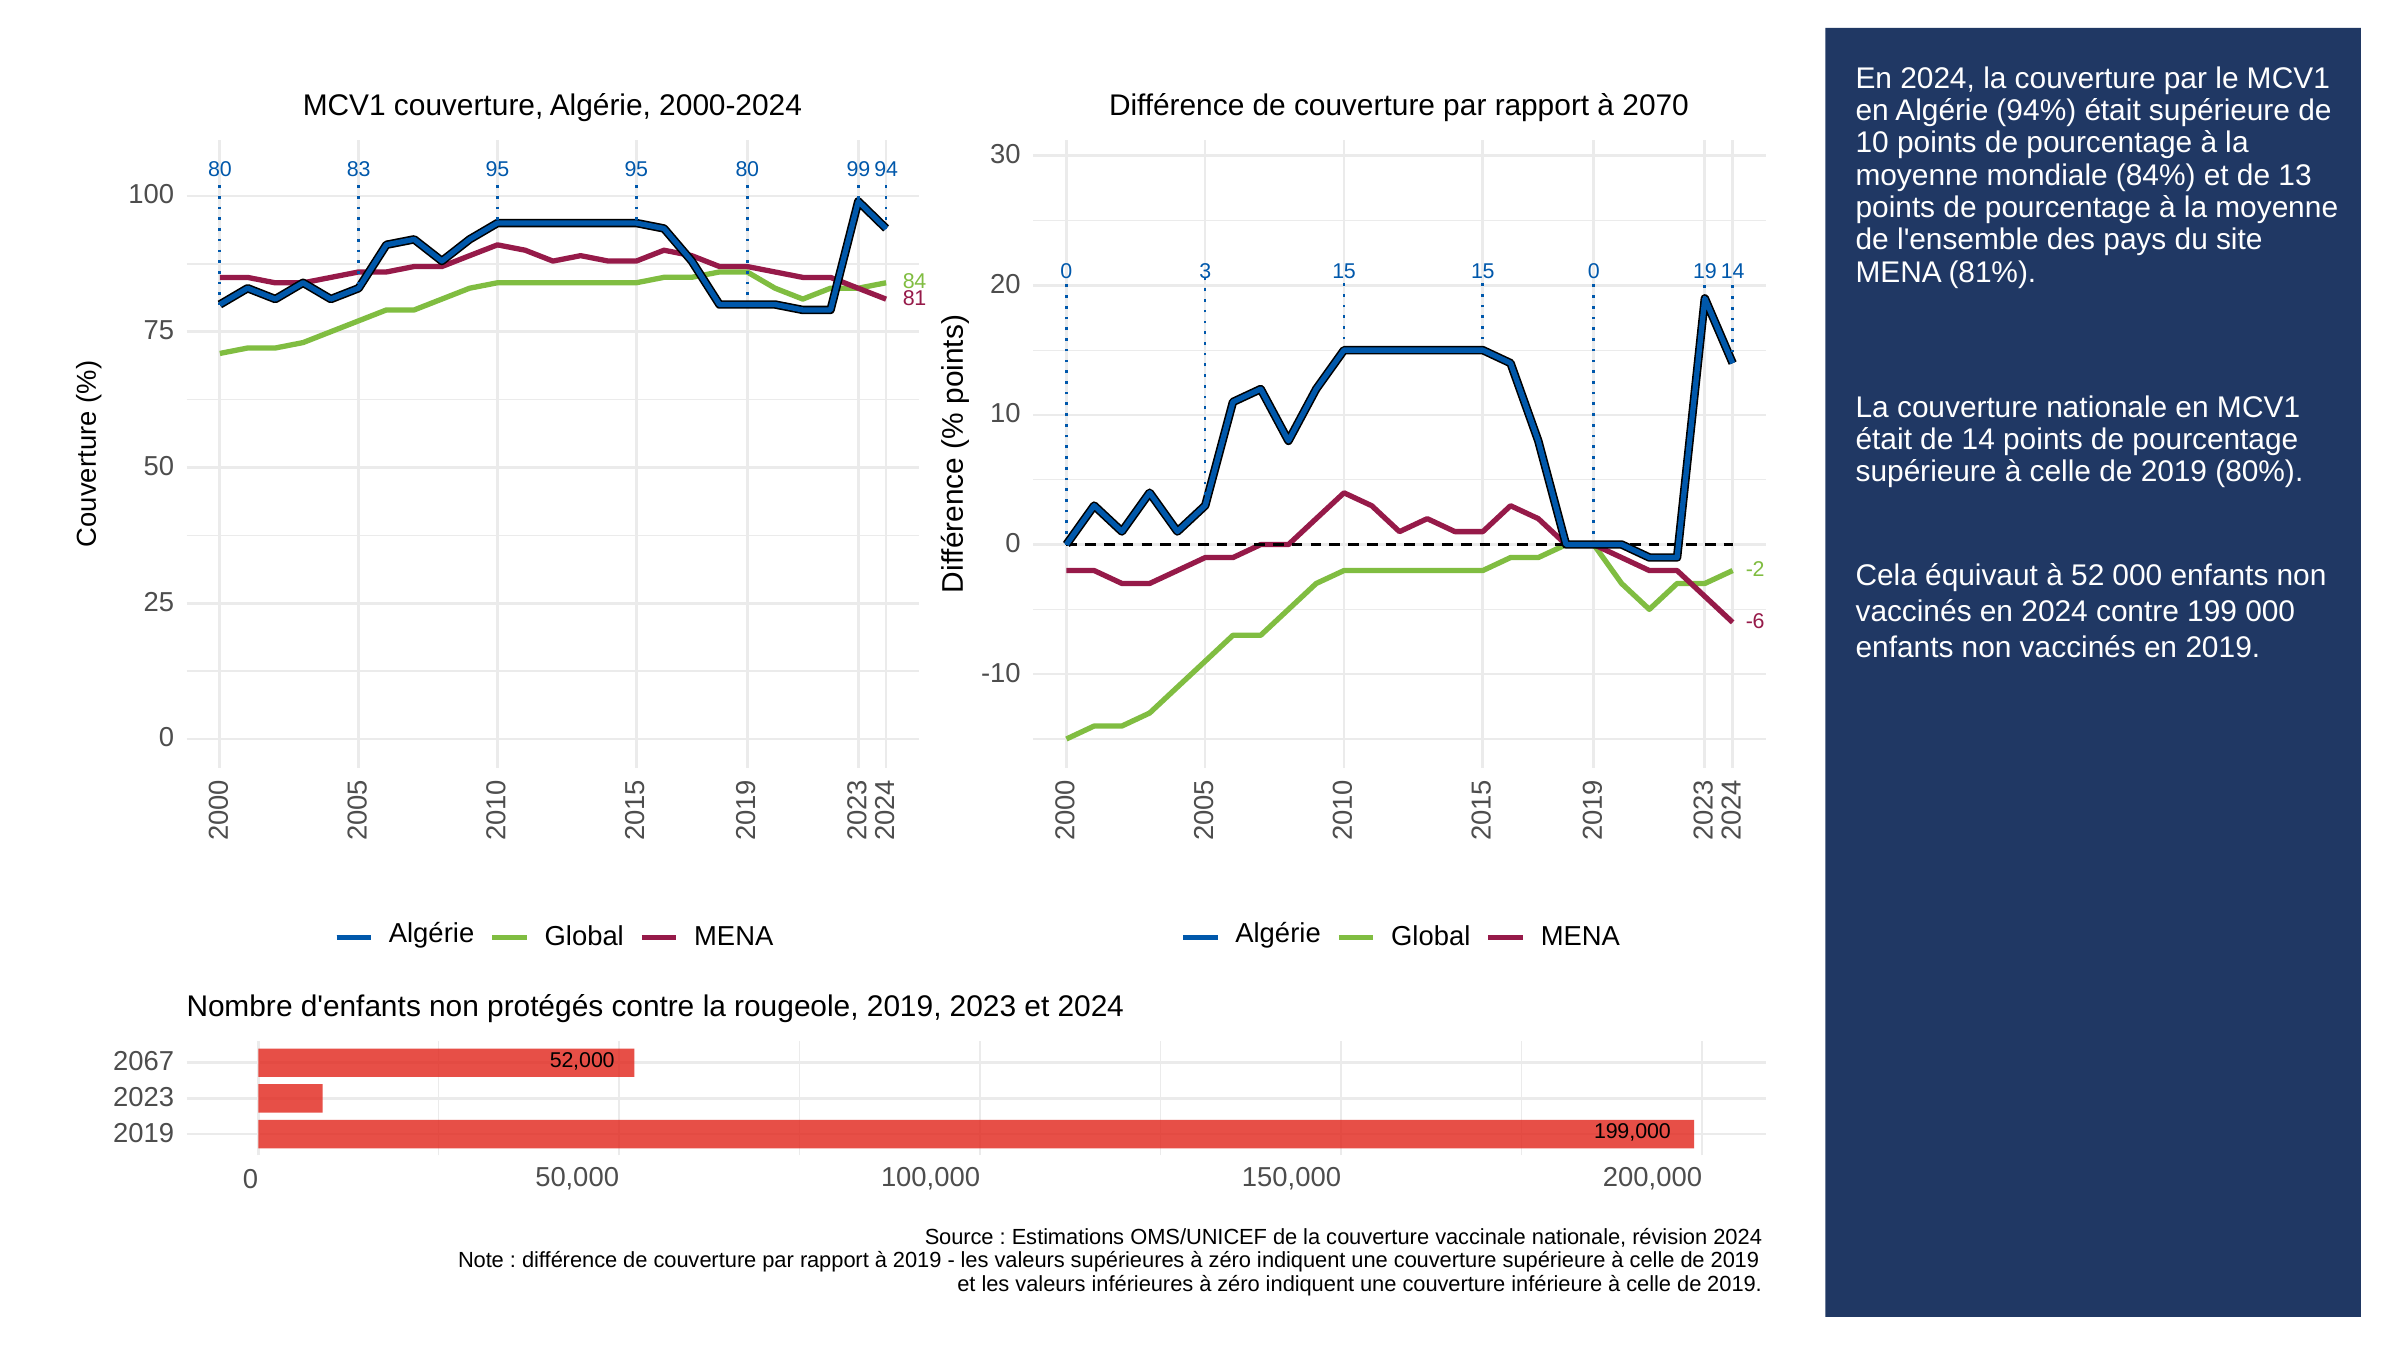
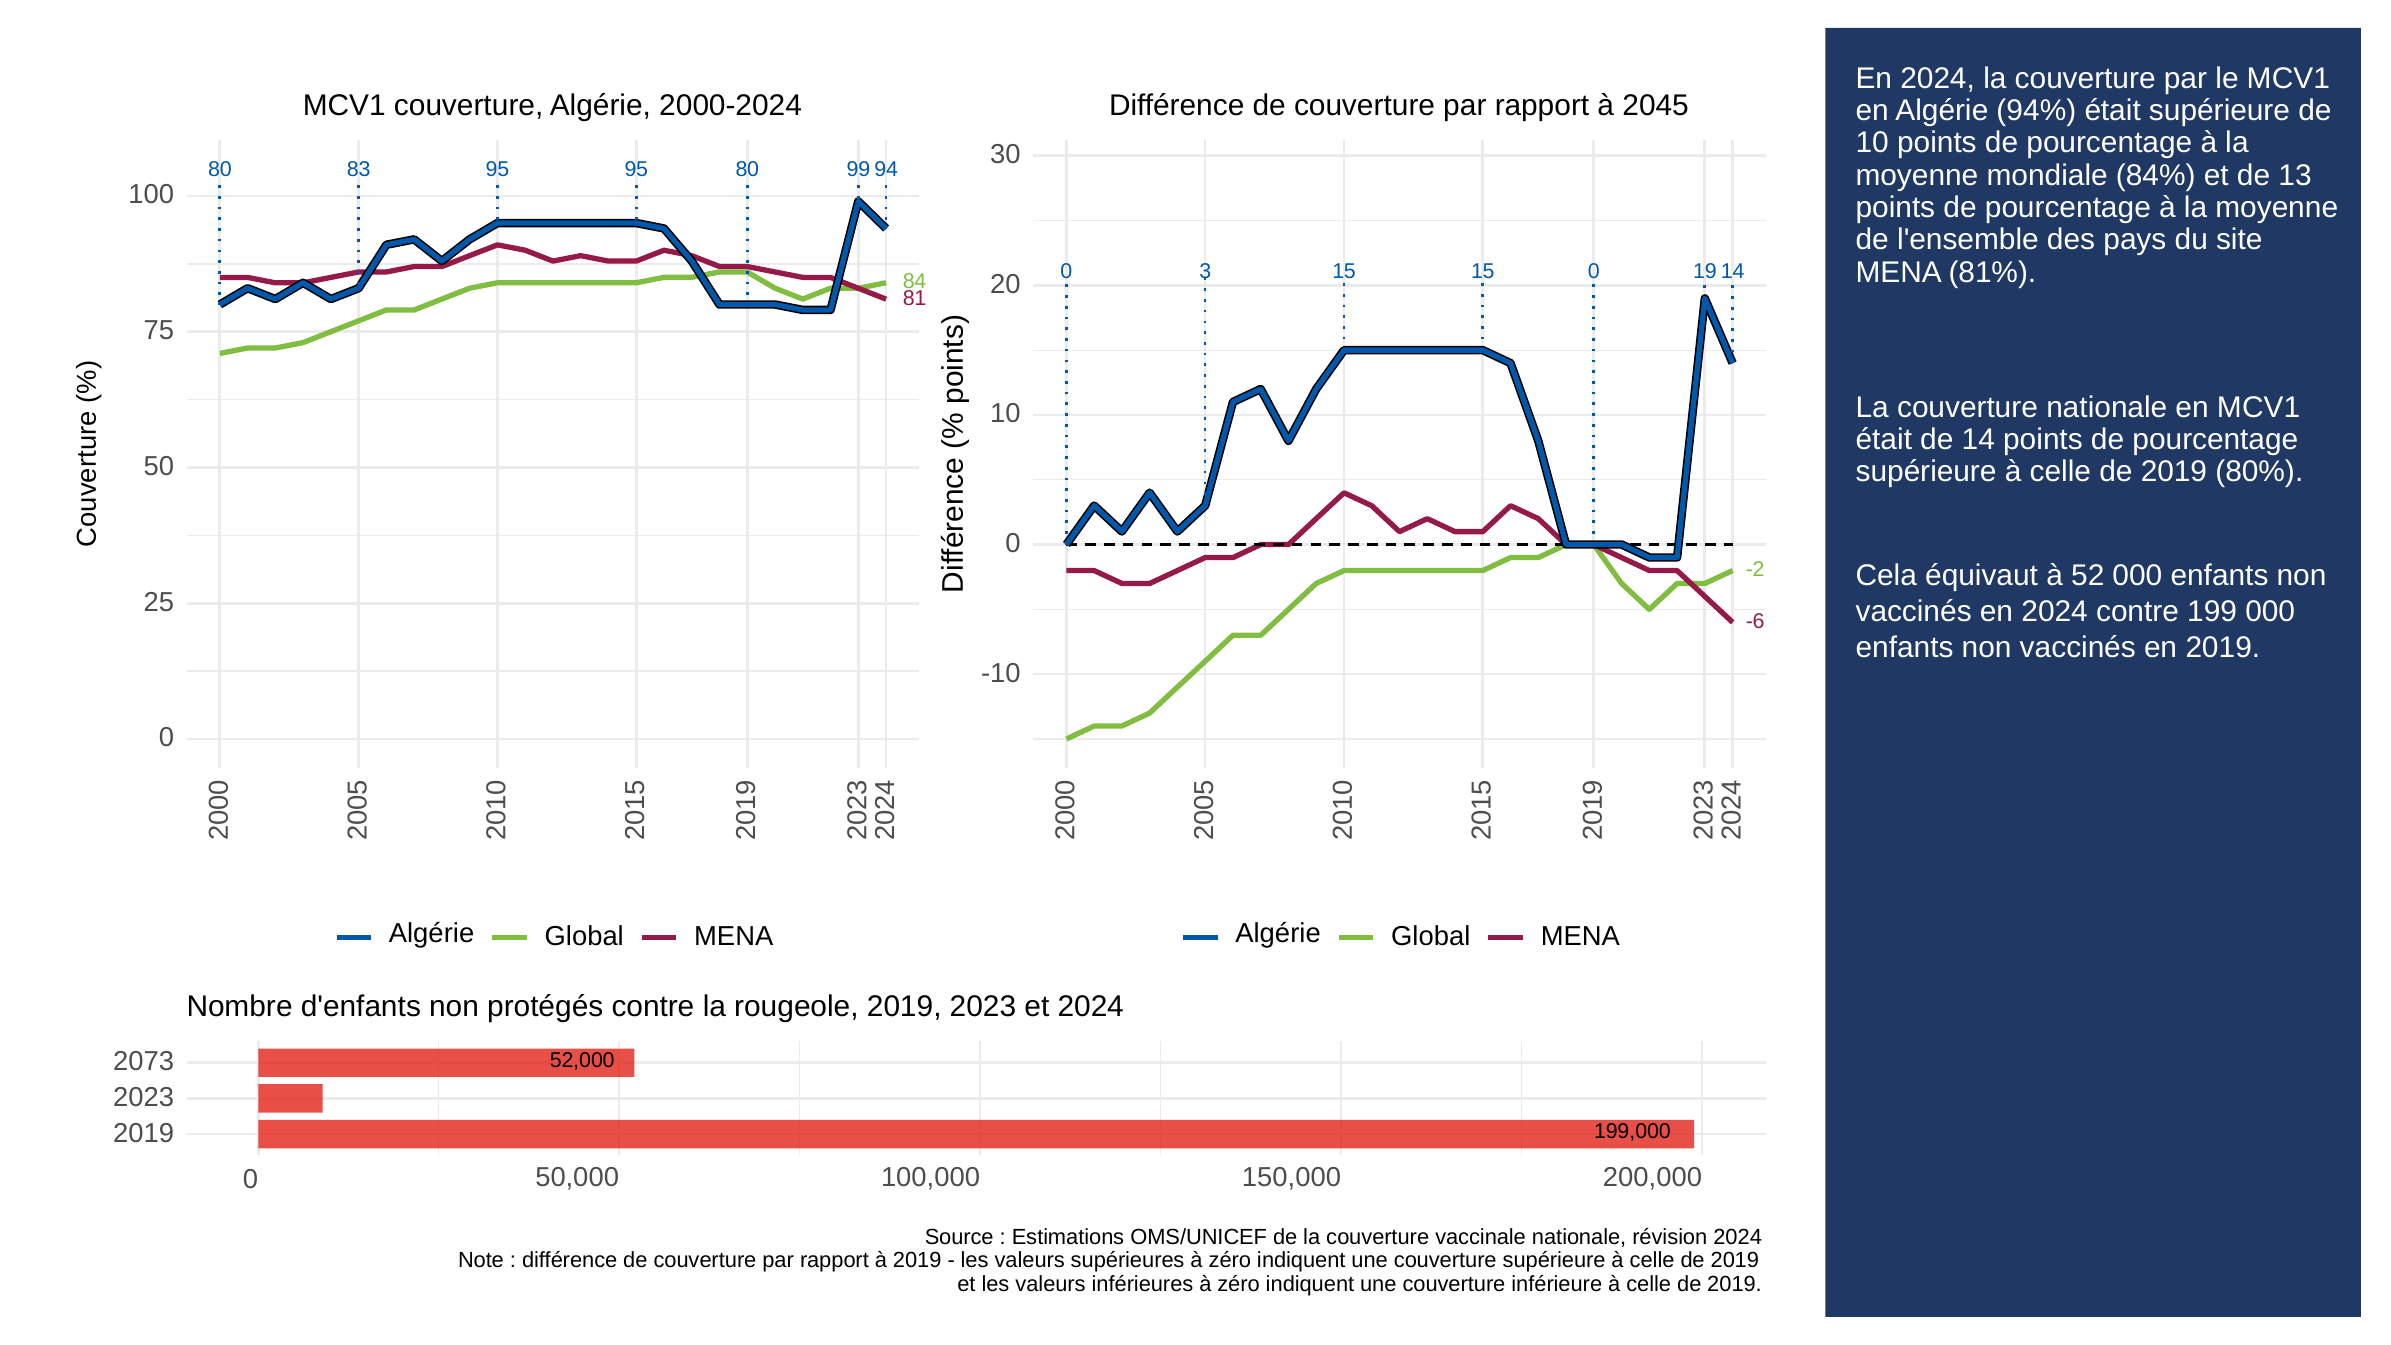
2070: 2070 -> 2045
2067: 2067 -> 2073
